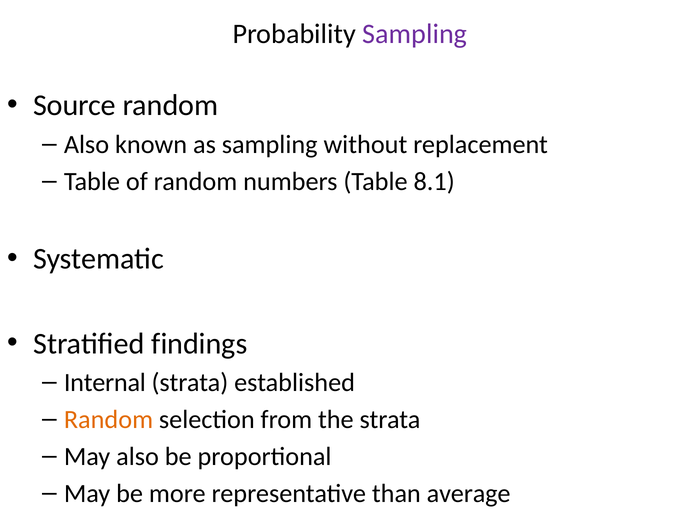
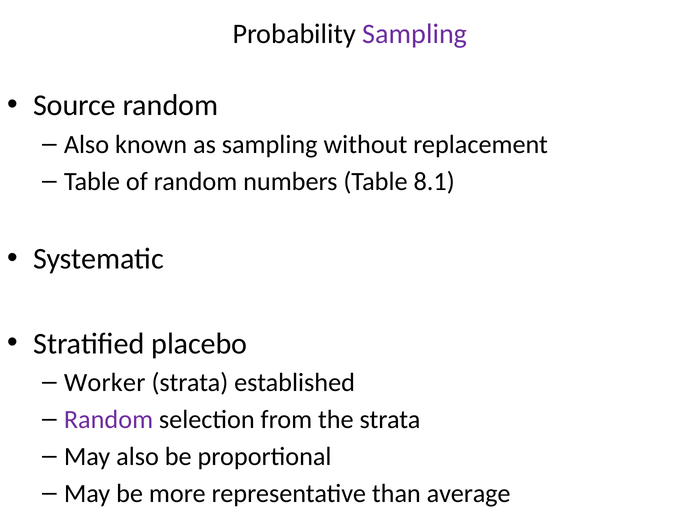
findings: findings -> placebo
Internal: Internal -> Worker
Random at (108, 420) colour: orange -> purple
